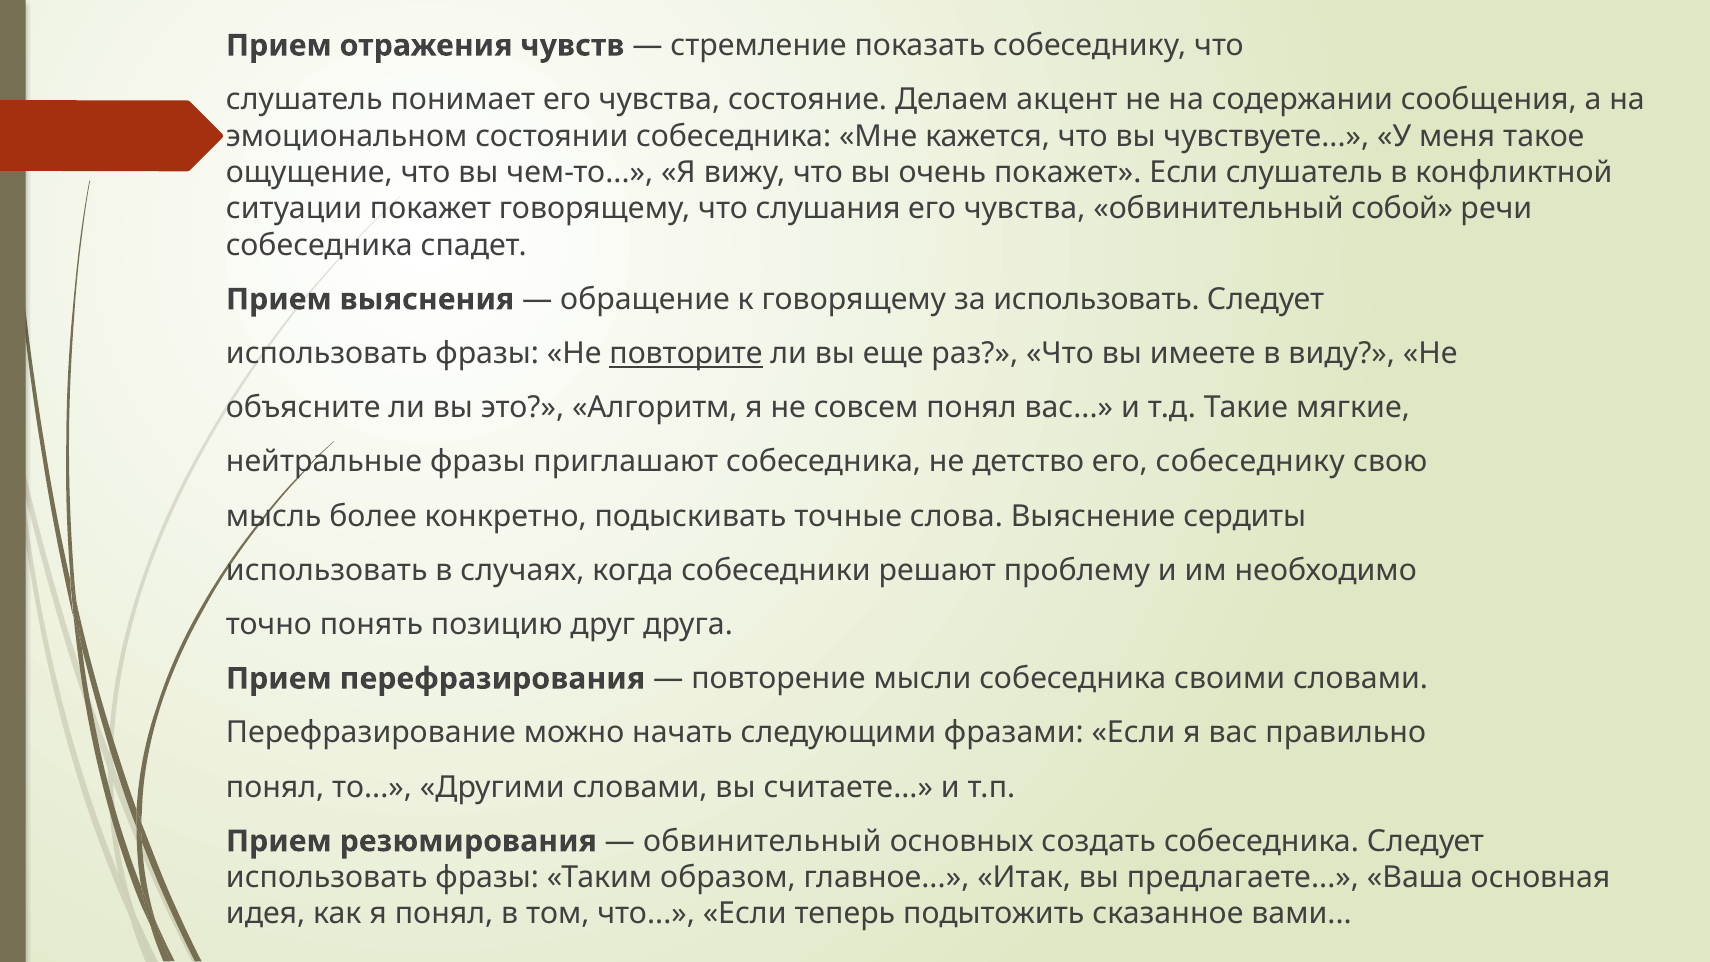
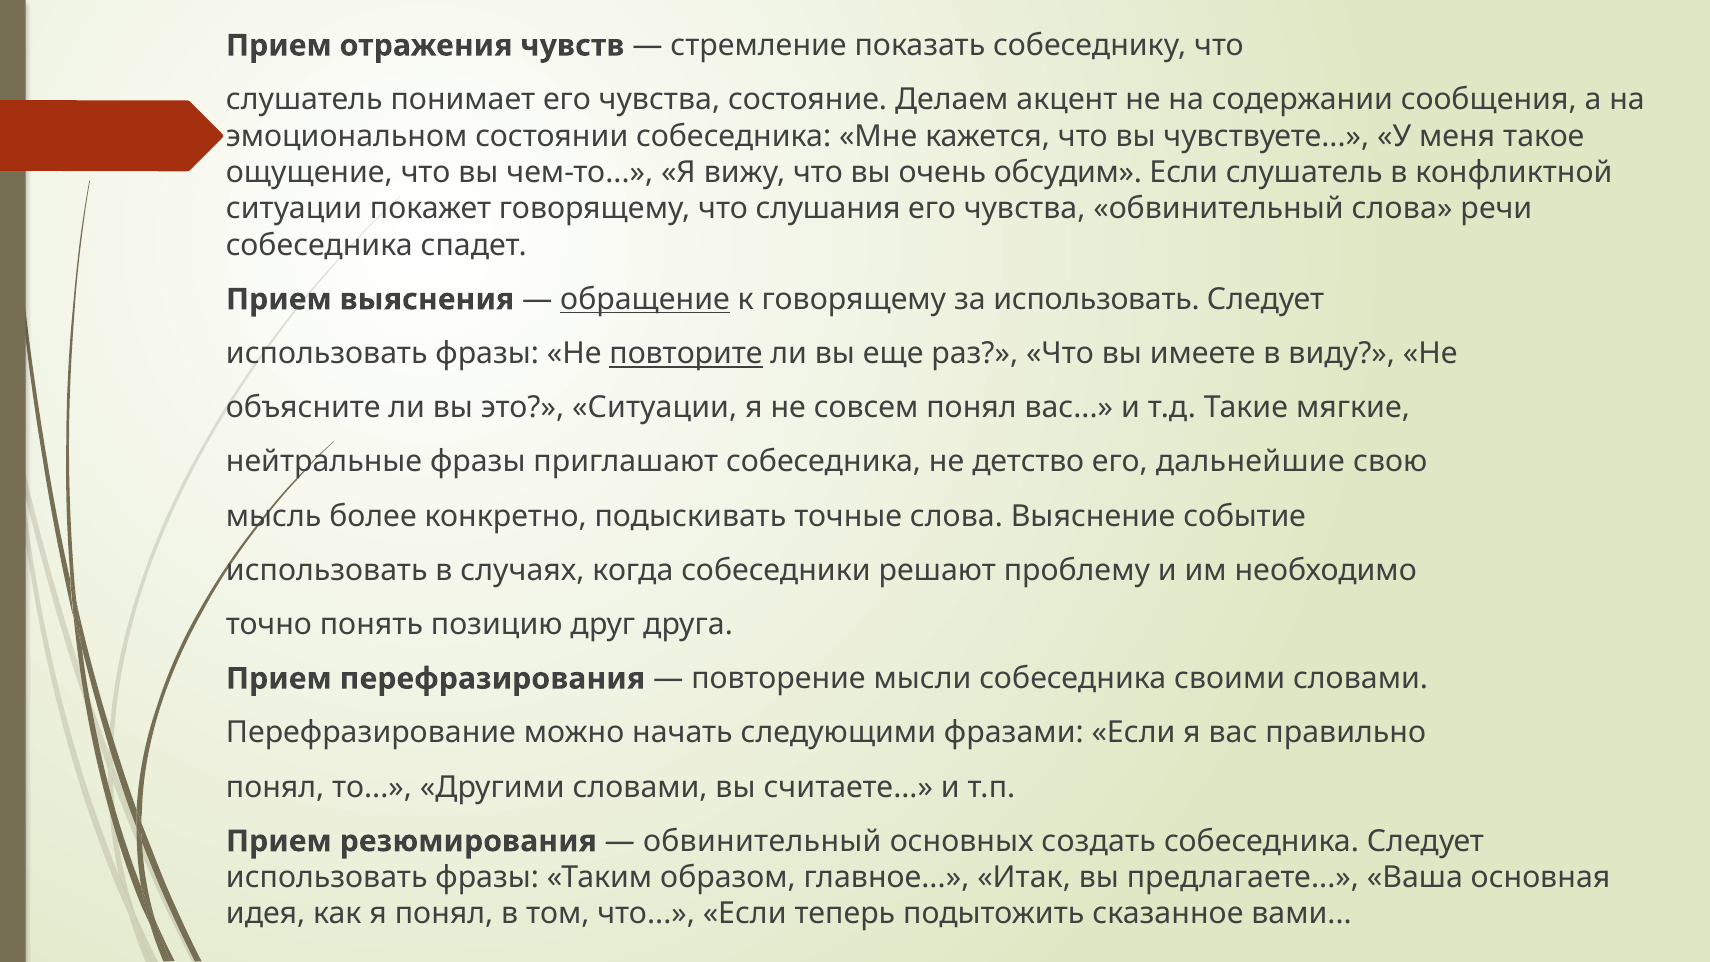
очень покажет: покажет -> обсудим
обвинительный собой: собой -> слова
обращение underline: none -> present
это Алгоритм: Алгоритм -> Ситуации
его собеседнику: собеседнику -> дальнейшие
сердиты: сердиты -> событие
